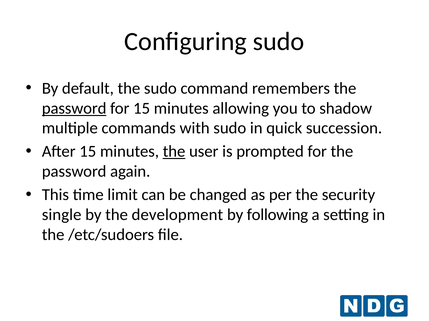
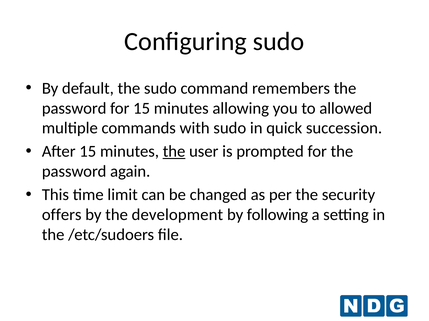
password at (74, 108) underline: present -> none
shadow: shadow -> allowed
single: single -> offers
